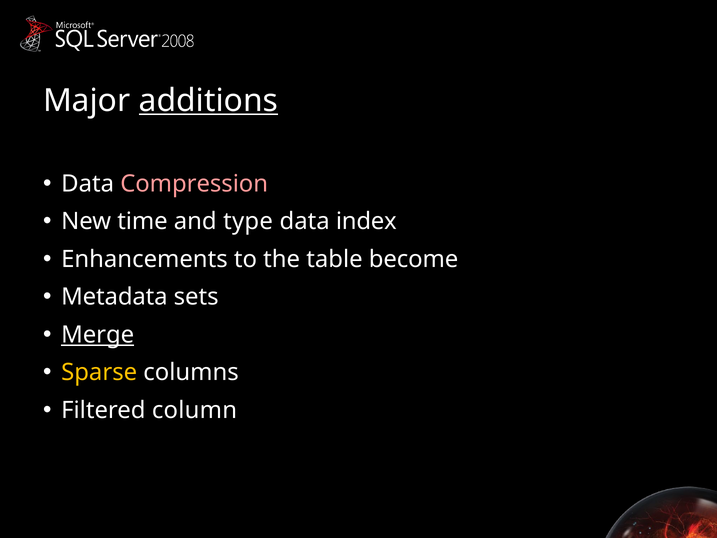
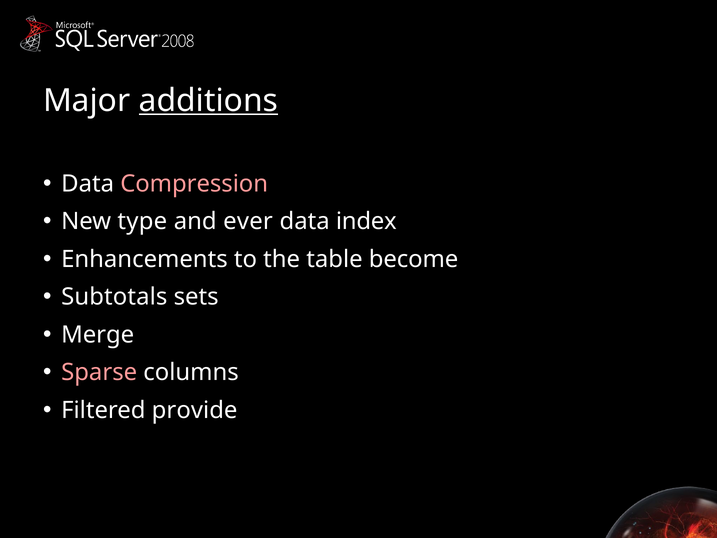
time: time -> type
type: type -> ever
Metadata: Metadata -> Subtotals
Merge underline: present -> none
Sparse colour: yellow -> pink
column: column -> provide
